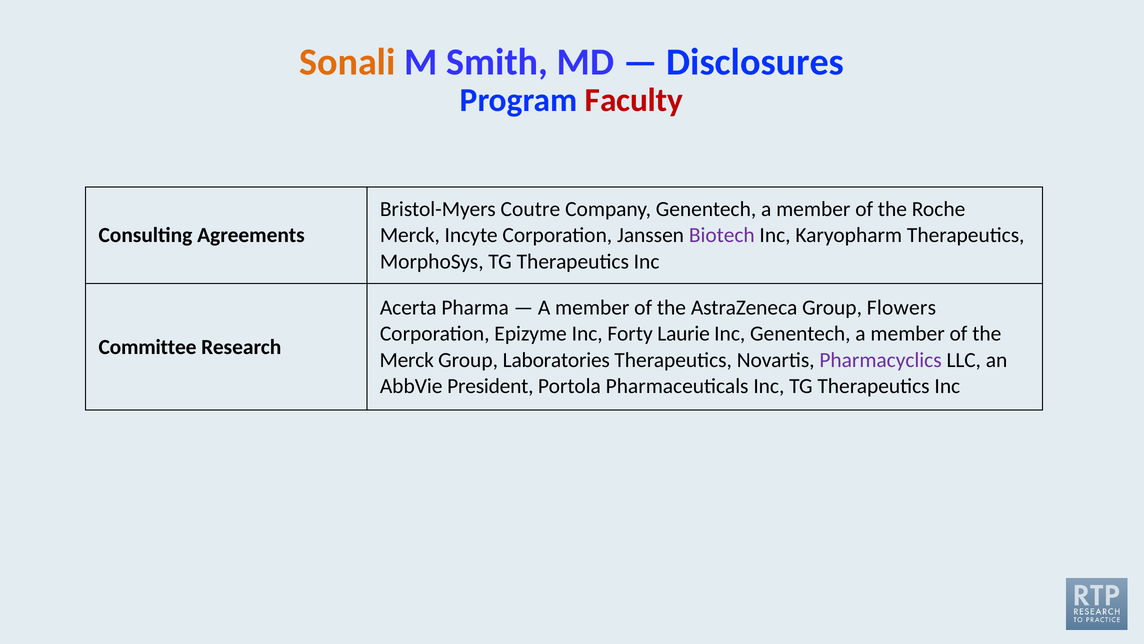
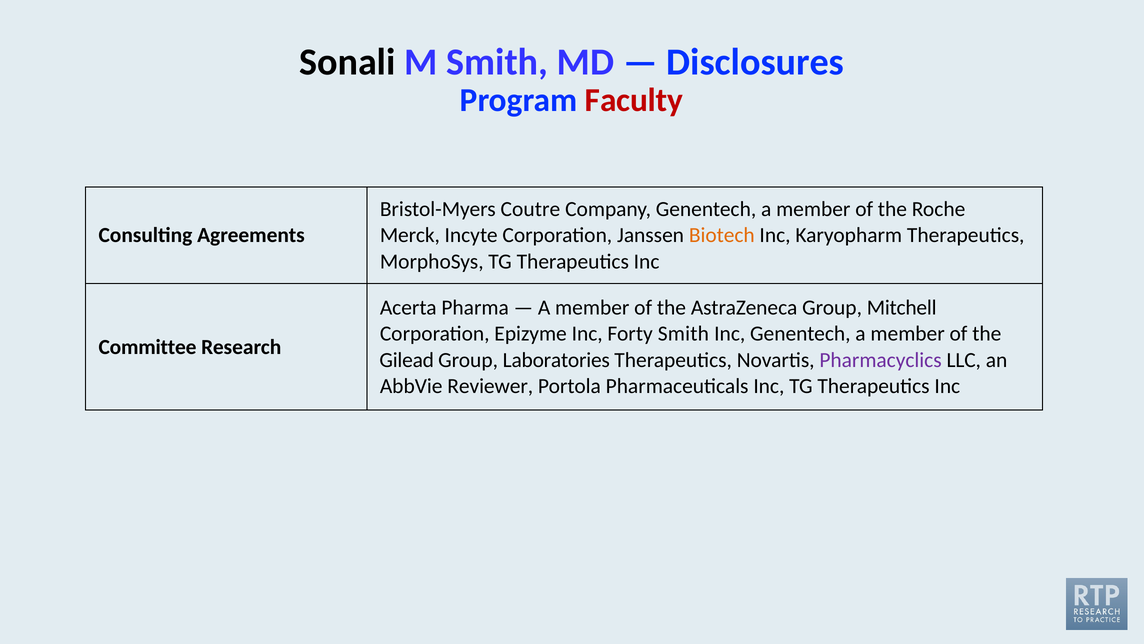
Sonali colour: orange -> black
Biotech colour: purple -> orange
Flowers: Flowers -> Mitchell
Forty Laurie: Laurie -> Smith
Merck at (407, 360): Merck -> Gilead
President: President -> Reviewer
